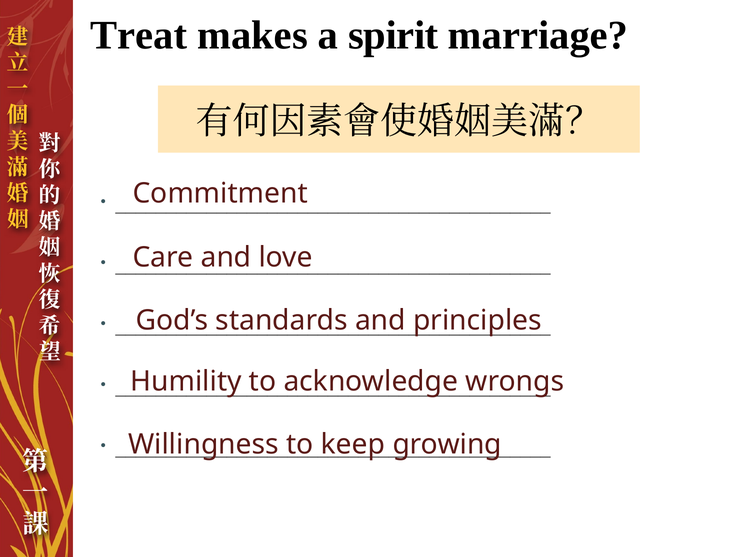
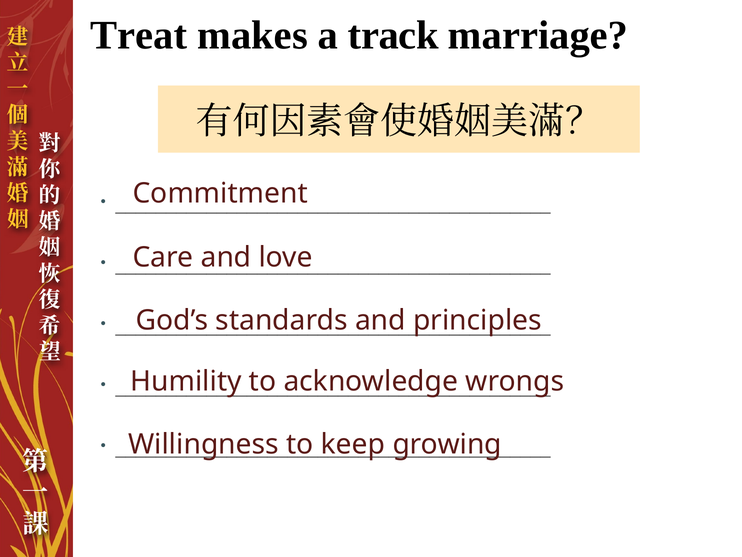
spirit: spirit -> track
